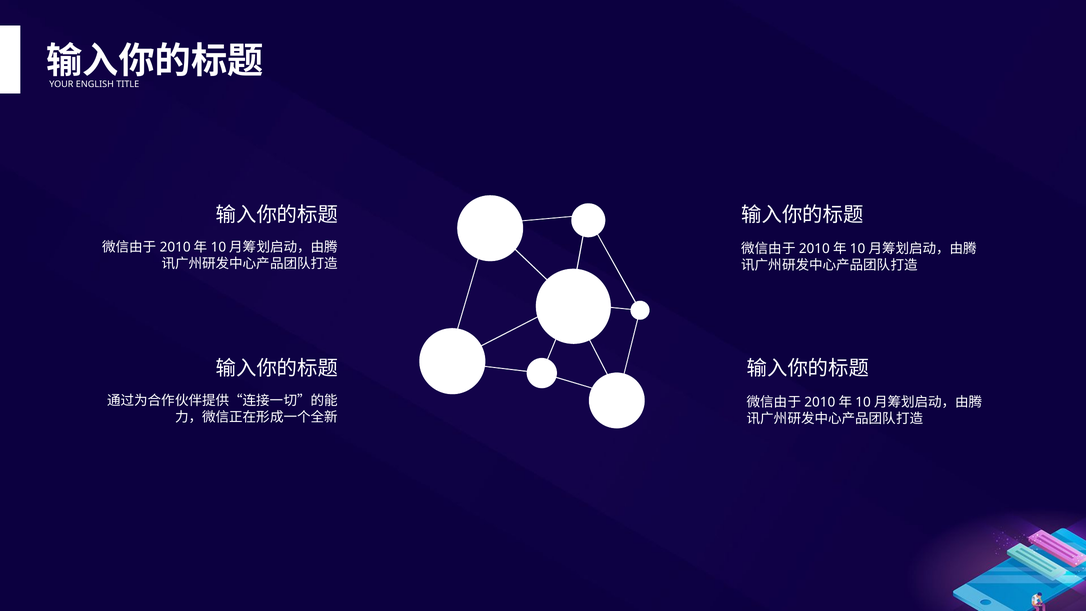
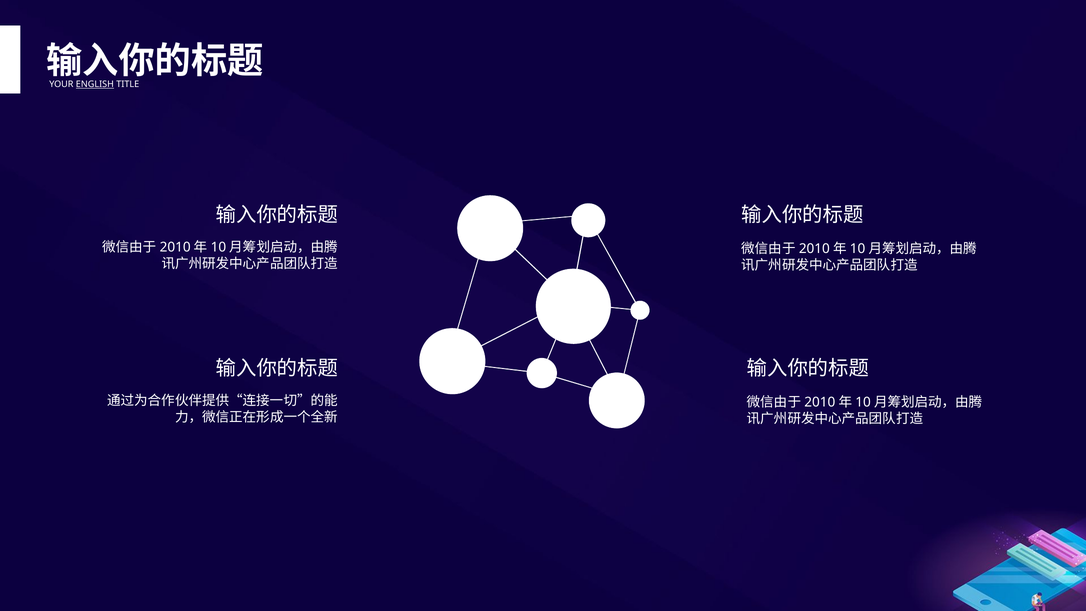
ENGLISH underline: none -> present
